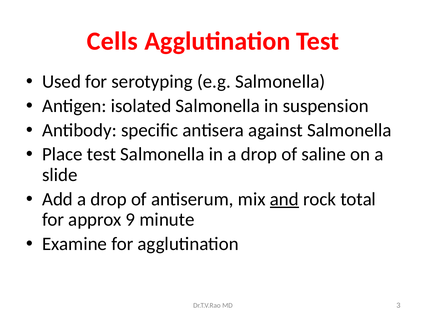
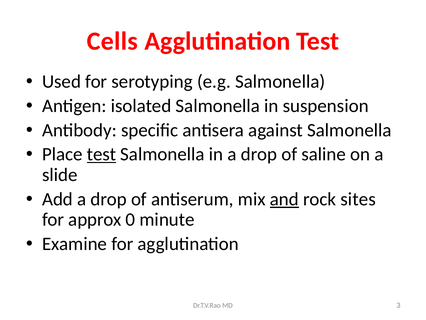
test at (102, 154) underline: none -> present
total: total -> sites
9: 9 -> 0
